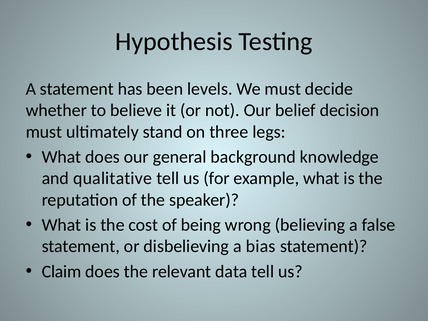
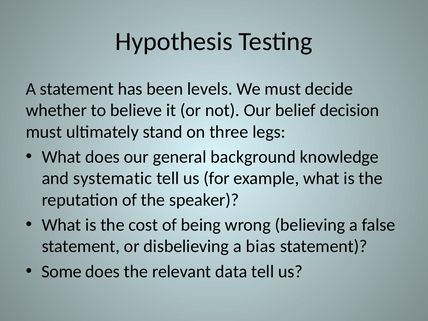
qualitative: qualitative -> systematic
Claim: Claim -> Some
